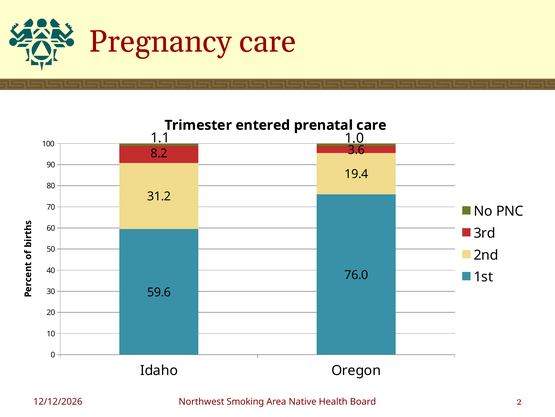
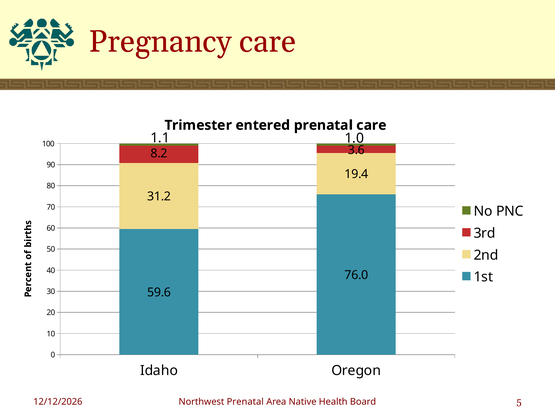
Northwest Smoking: Smoking -> Prenatal
2: 2 -> 5
